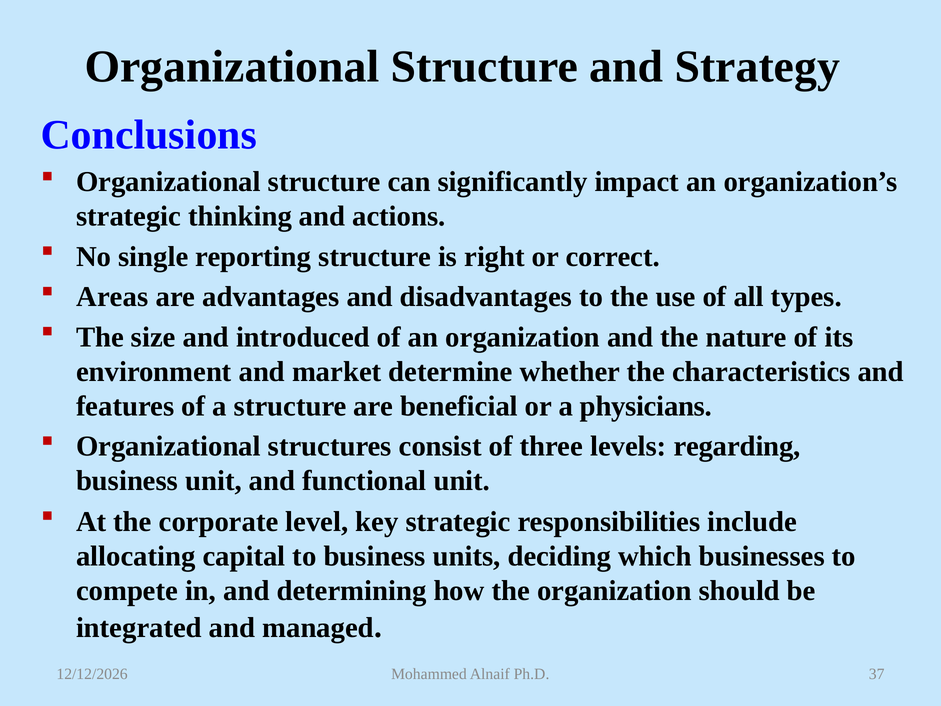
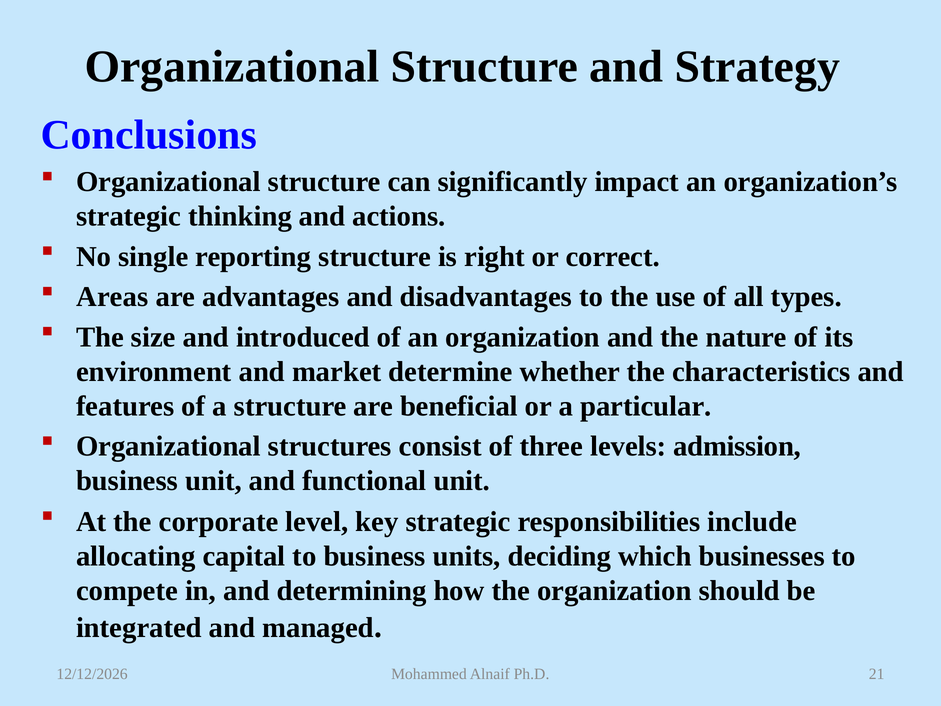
physicians: physicians -> particular
regarding: regarding -> admission
37: 37 -> 21
